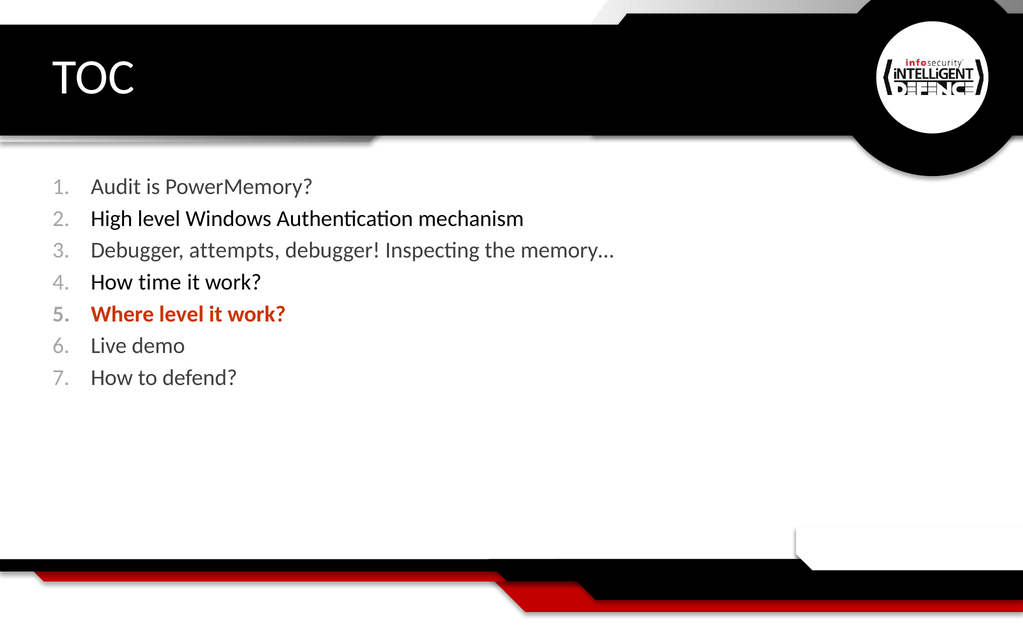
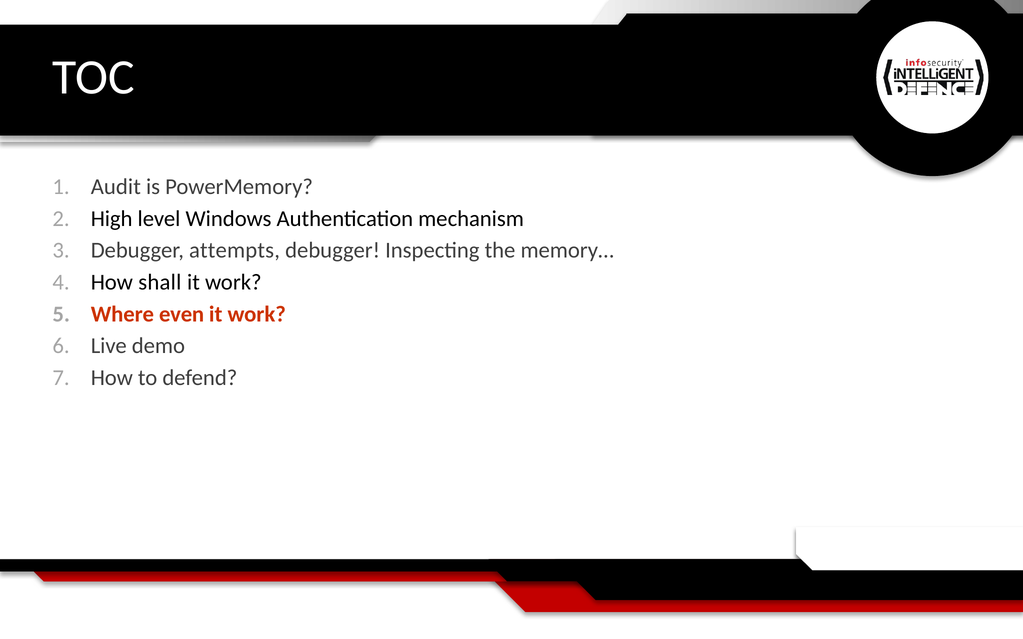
time: time -> shall
Where level: level -> even
